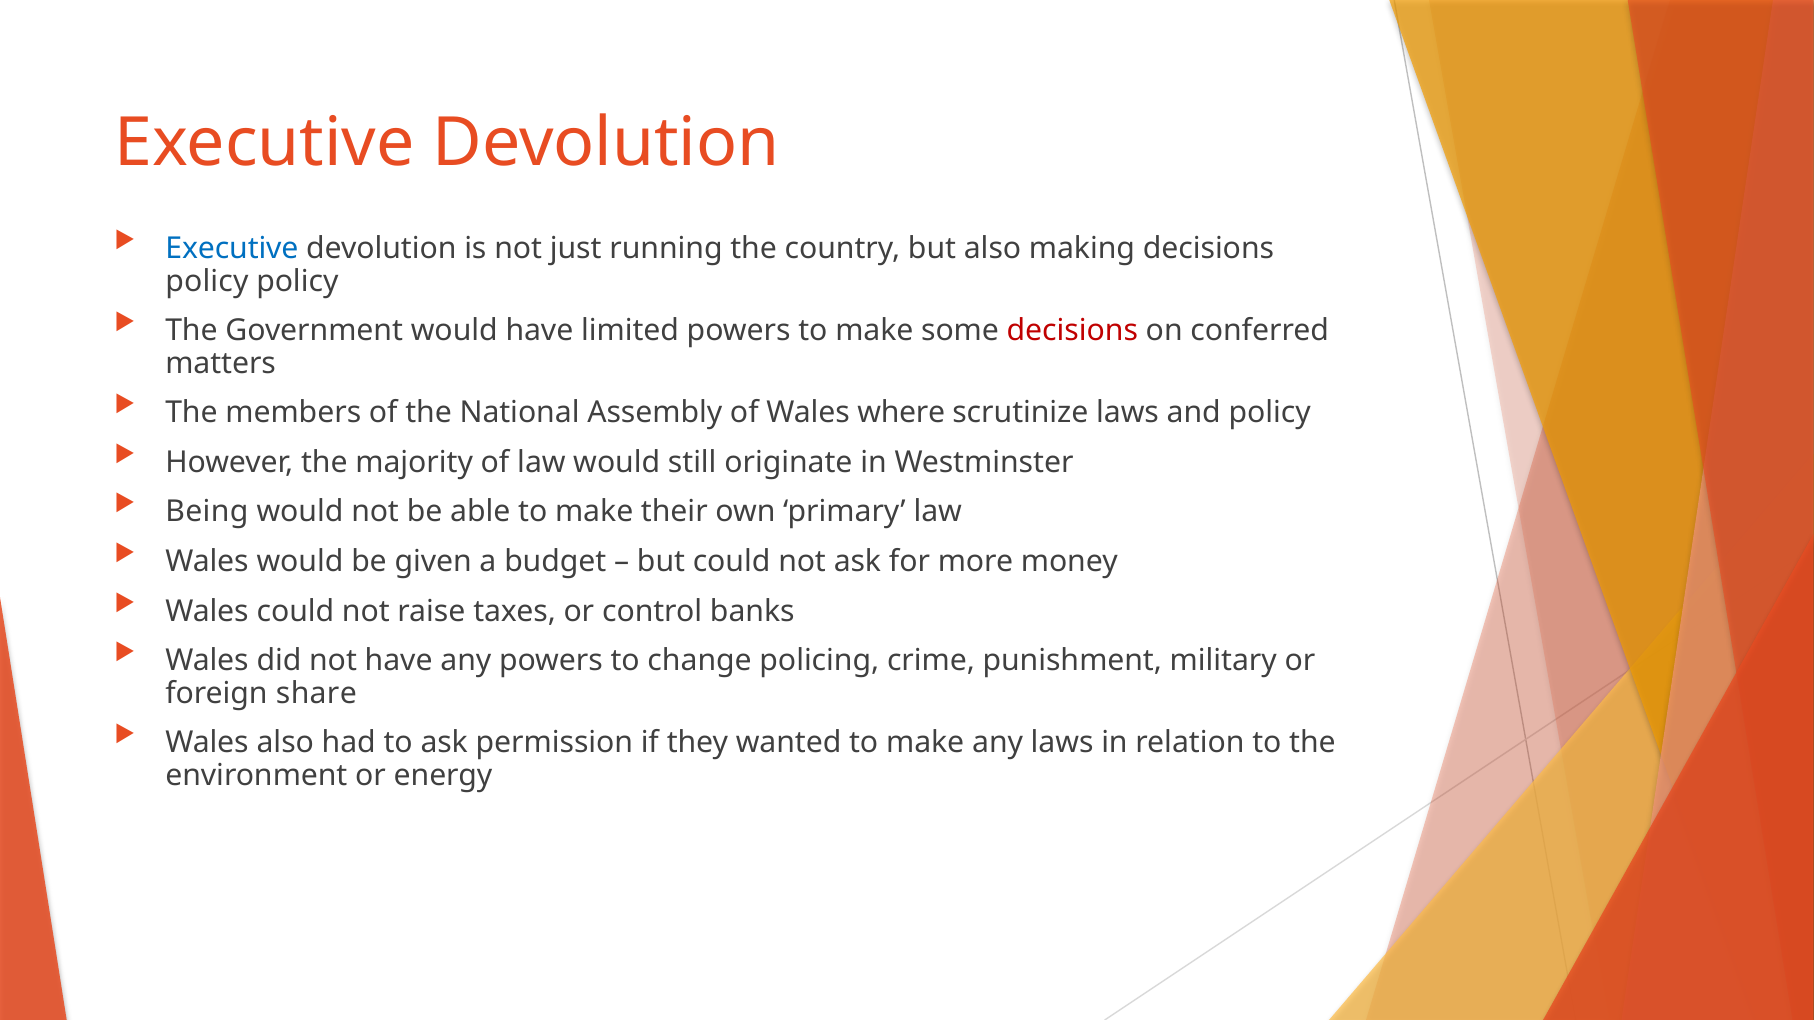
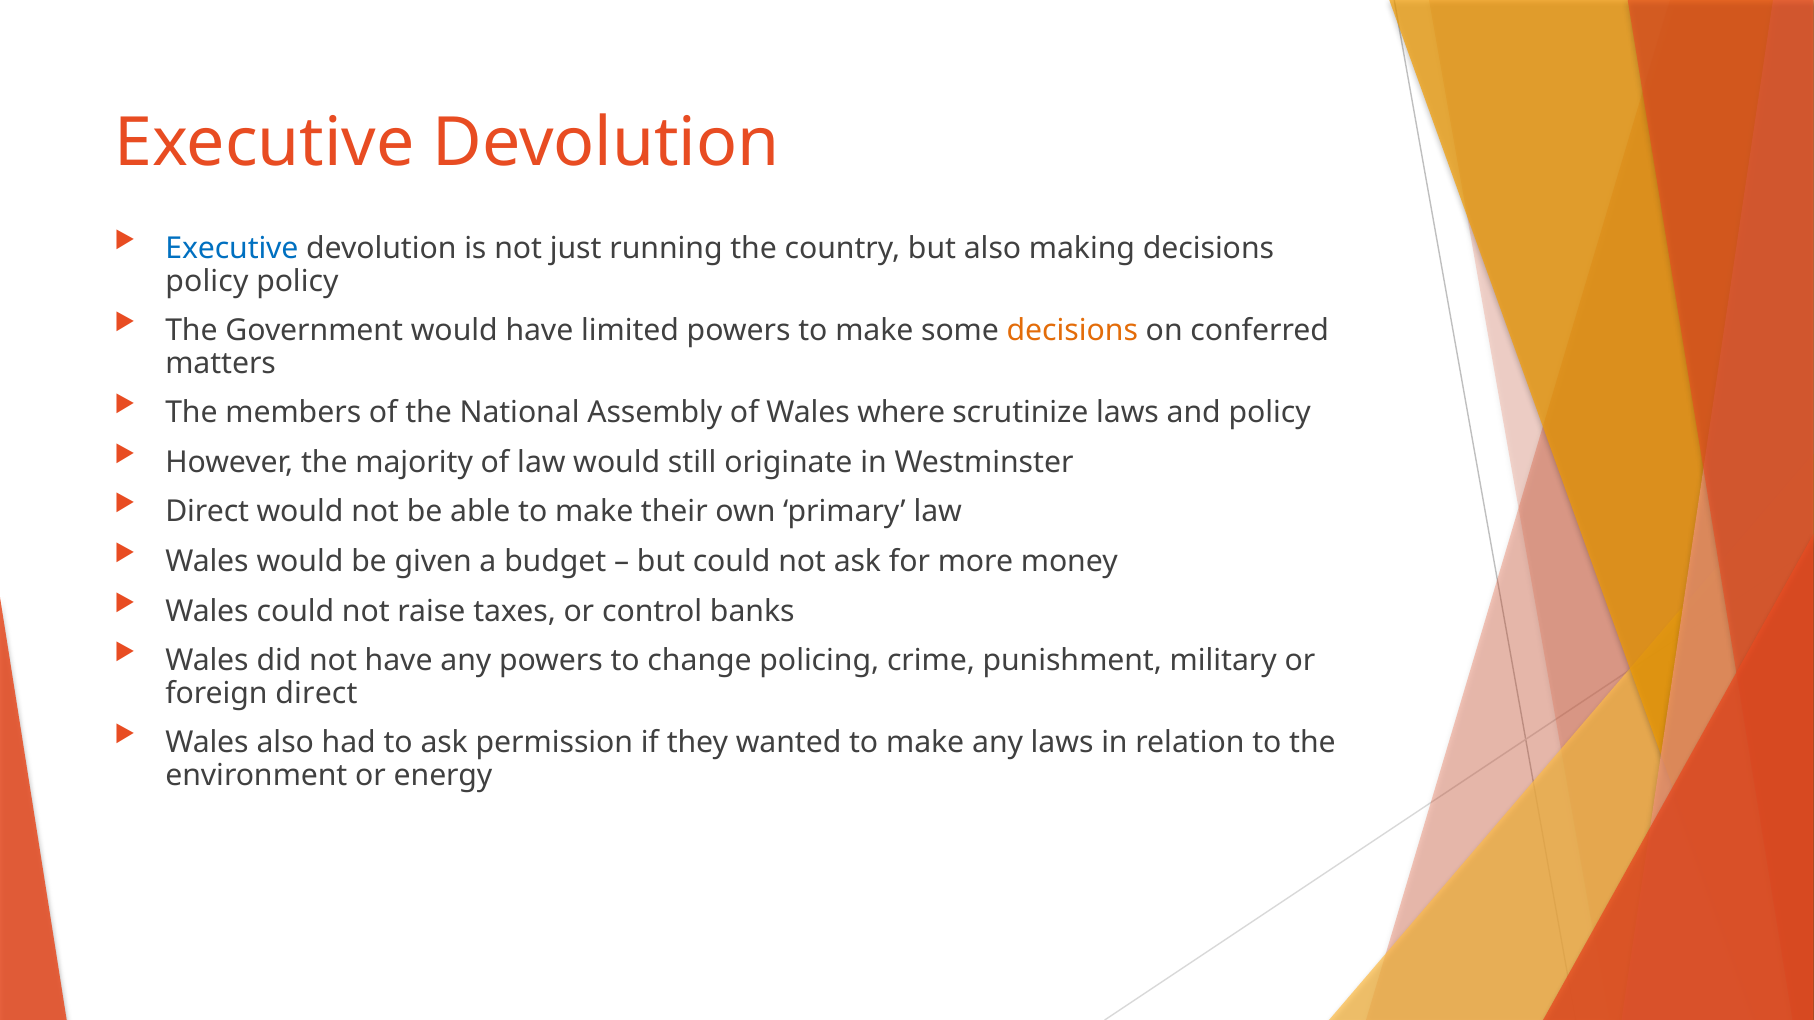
decisions at (1072, 331) colour: red -> orange
Being at (207, 512): Being -> Direct
foreign share: share -> direct
